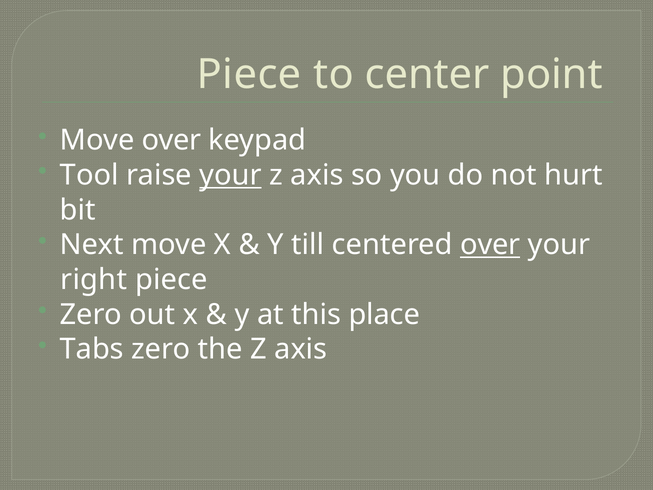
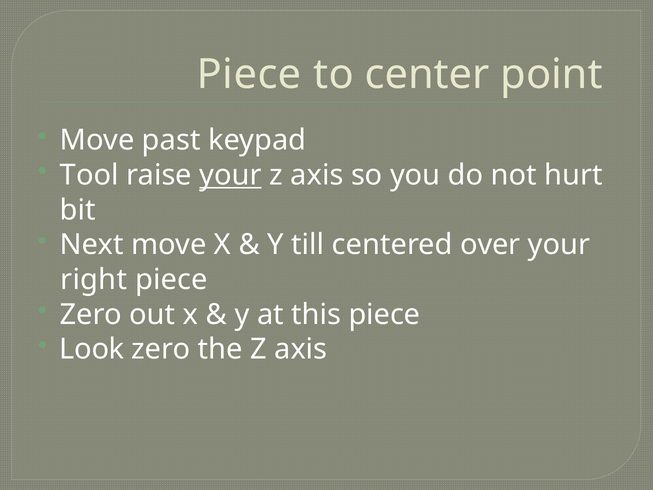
Move over: over -> past
over at (490, 245) underline: present -> none
this place: place -> piece
Tabs: Tabs -> Look
